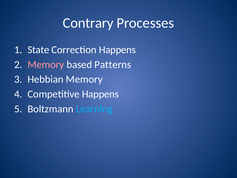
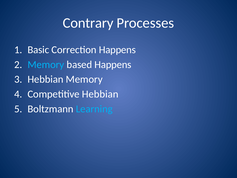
State: State -> Basic
Memory at (46, 64) colour: pink -> light blue
based Patterns: Patterns -> Happens
Competitive Happens: Happens -> Hebbian
